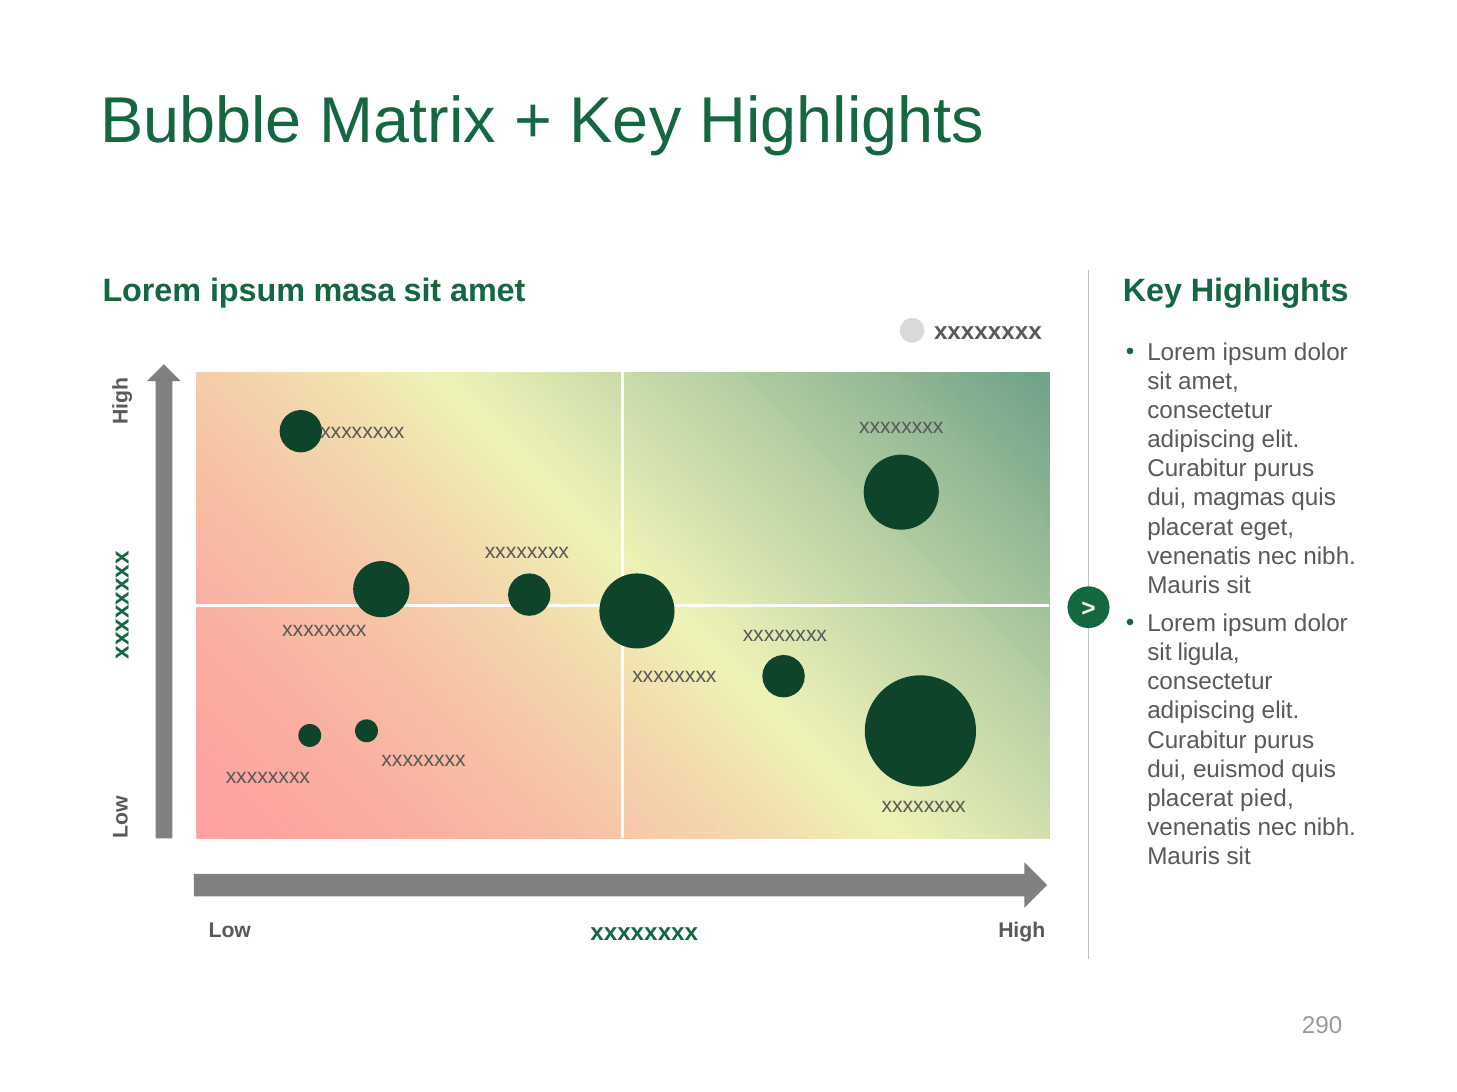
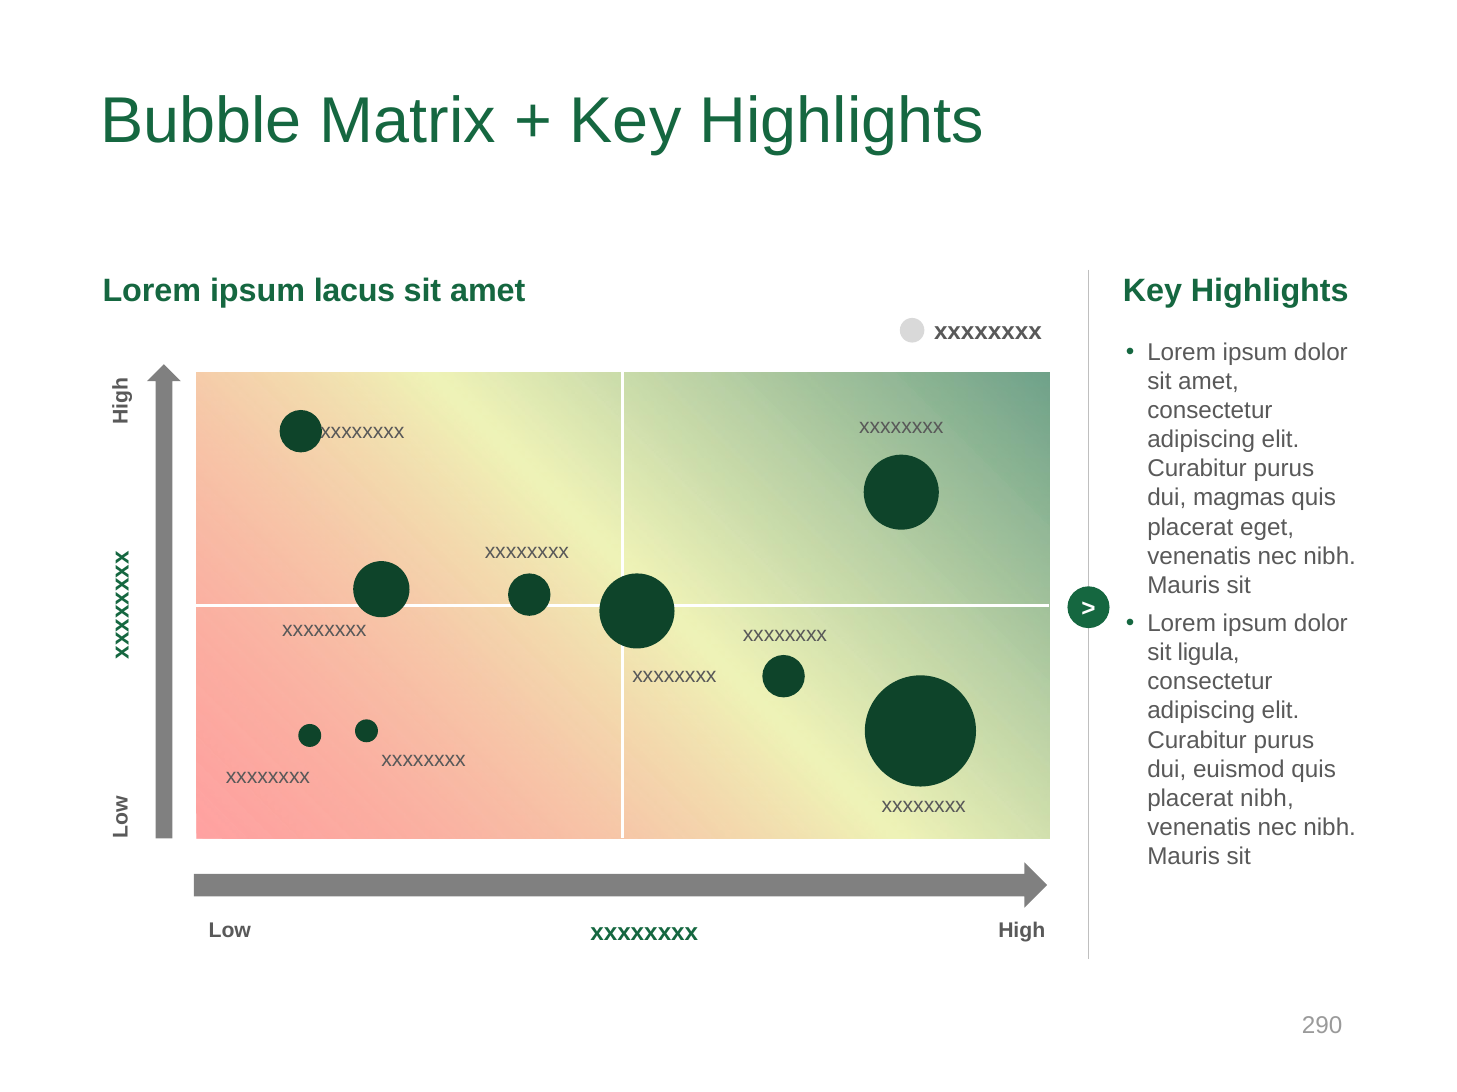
masa: masa -> lacus
placerat pied: pied -> nibh
